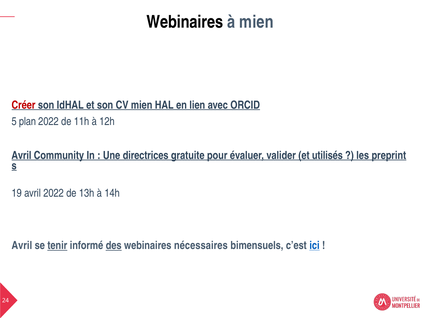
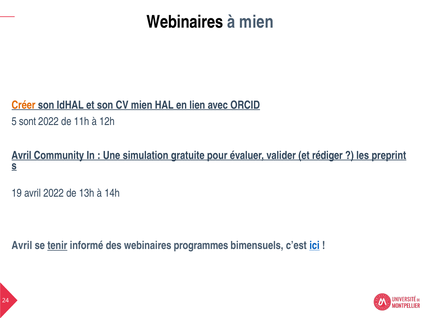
Créer colour: red -> orange
plan: plan -> sont
directrices: directrices -> simulation
utilisés: utilisés -> rédiger
des underline: present -> none
nécessaires: nécessaires -> programmes
